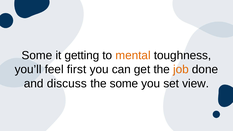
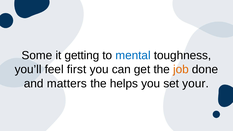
mental colour: orange -> blue
discuss: discuss -> matters
the some: some -> helps
view: view -> your
